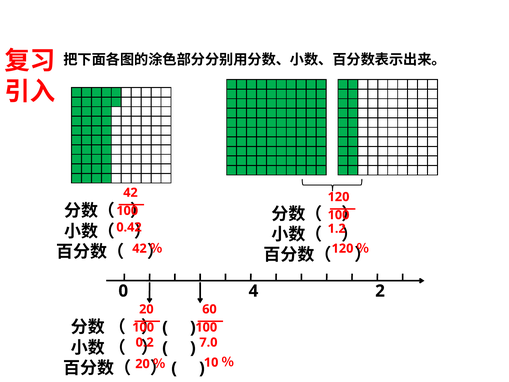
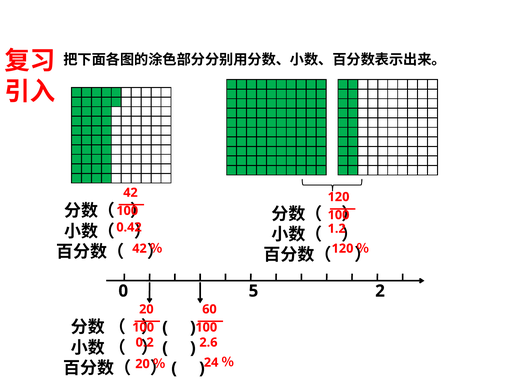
4: 4 -> 5
7.0: 7.0 -> 2.6
10: 10 -> 24
